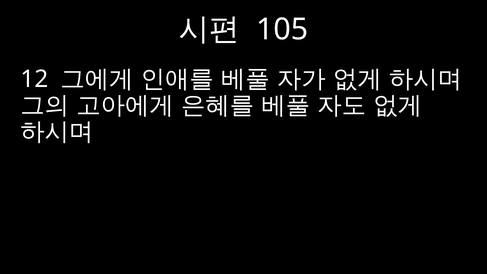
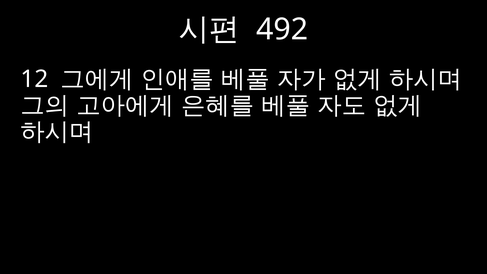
105: 105 -> 492
